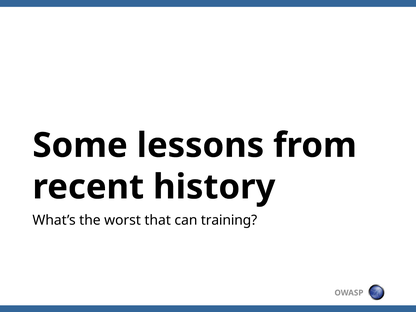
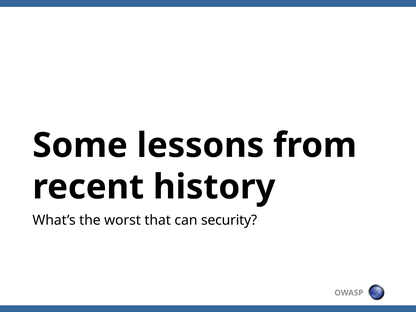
training: training -> security
